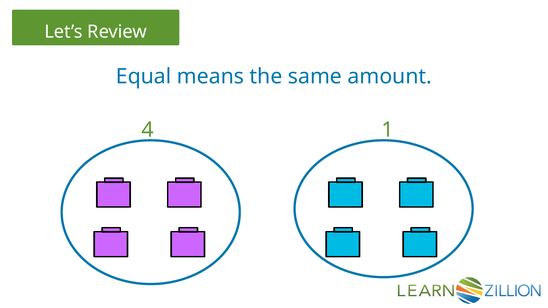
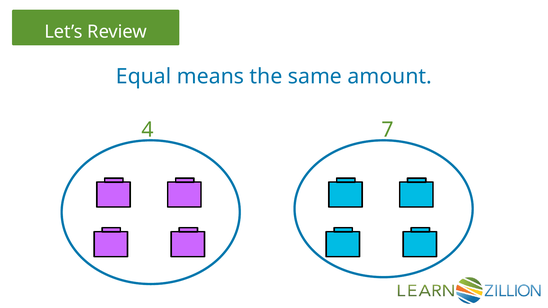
1: 1 -> 7
